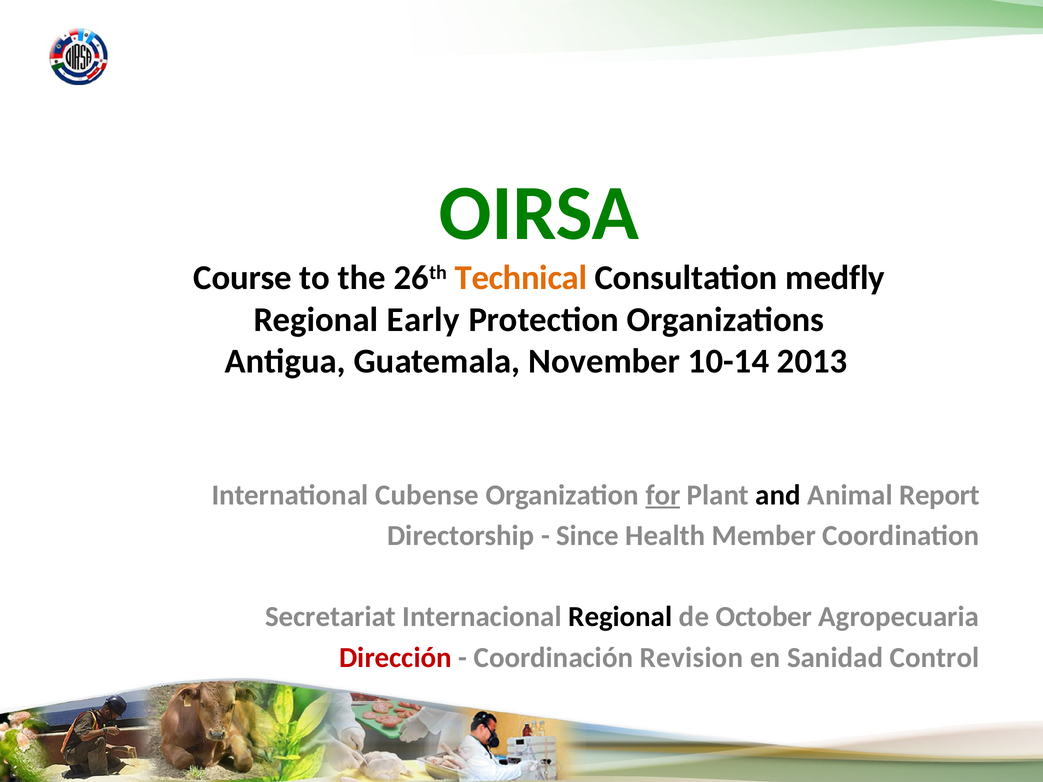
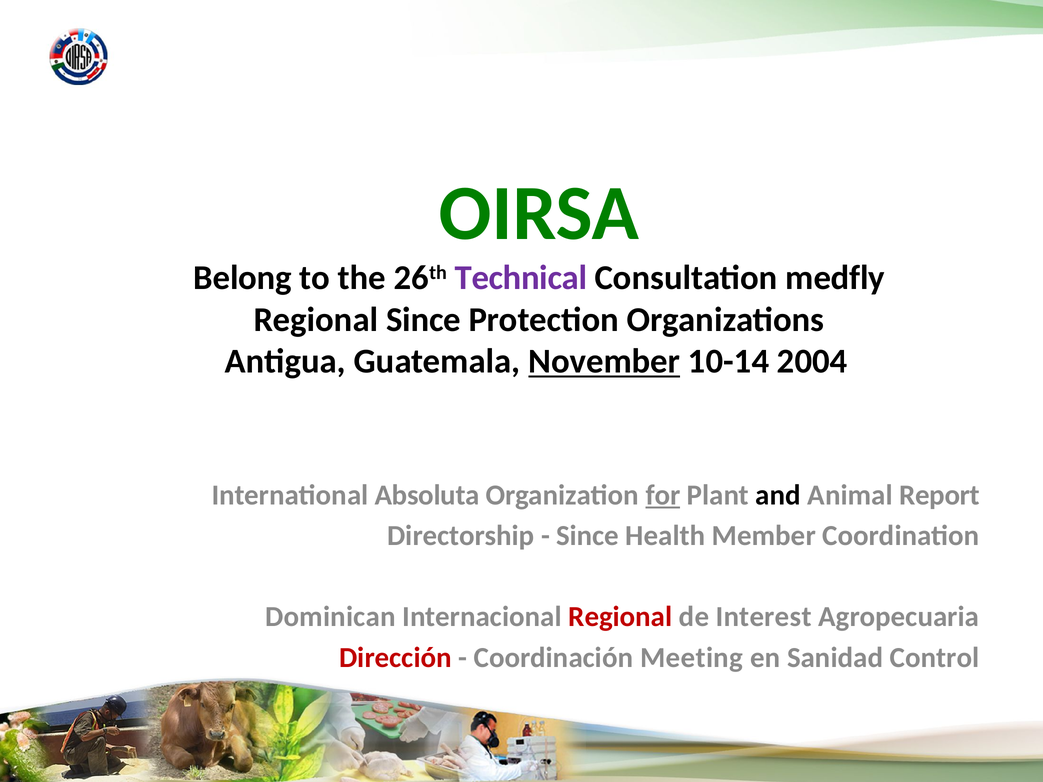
Course: Course -> Belong
Technical colour: orange -> purple
Regional Early: Early -> Since
November underline: none -> present
2013: 2013 -> 2004
Cubense: Cubense -> Absoluta
Secretariat: Secretariat -> Dominican
Regional at (620, 617) colour: black -> red
October: October -> Interest
Revision: Revision -> Meeting
